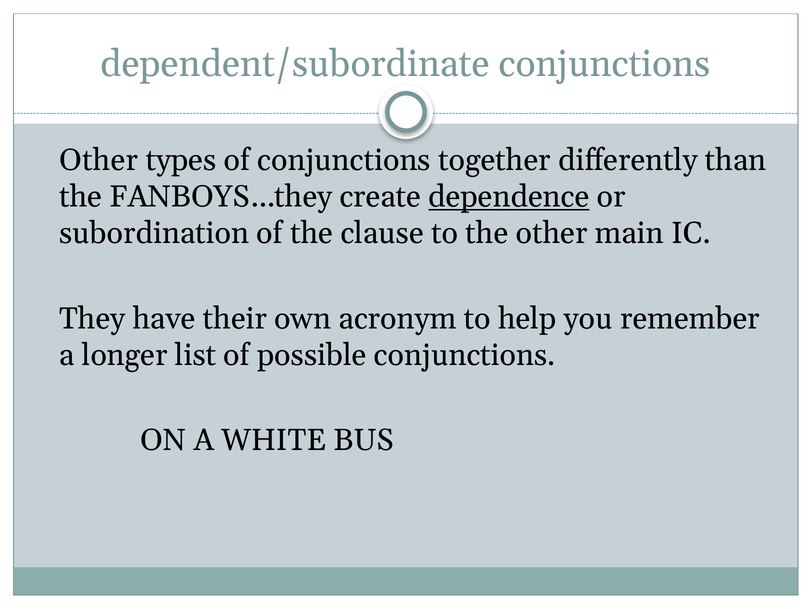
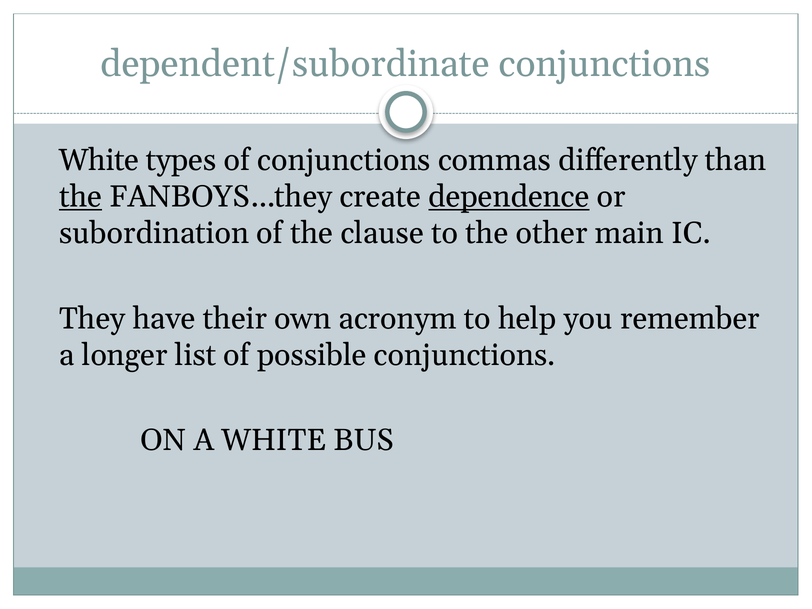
Other at (99, 160): Other -> White
together: together -> commas
the at (81, 197) underline: none -> present
